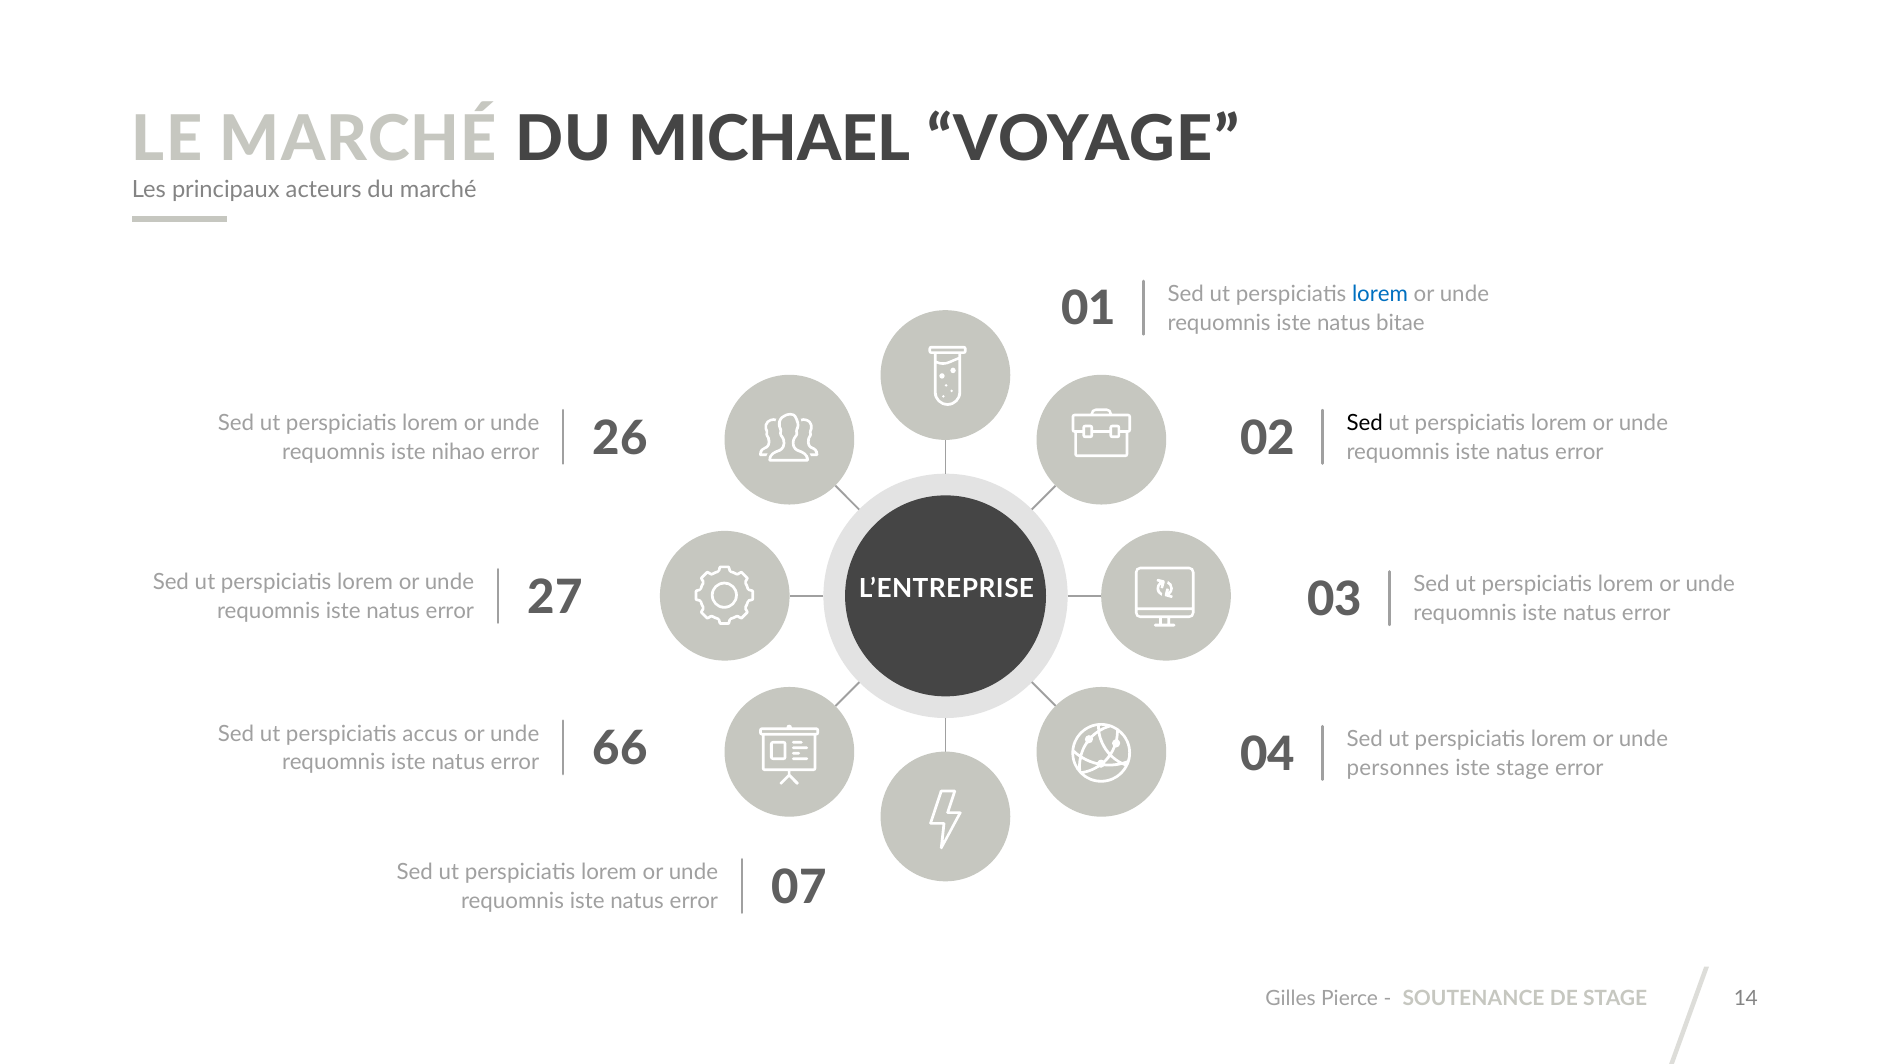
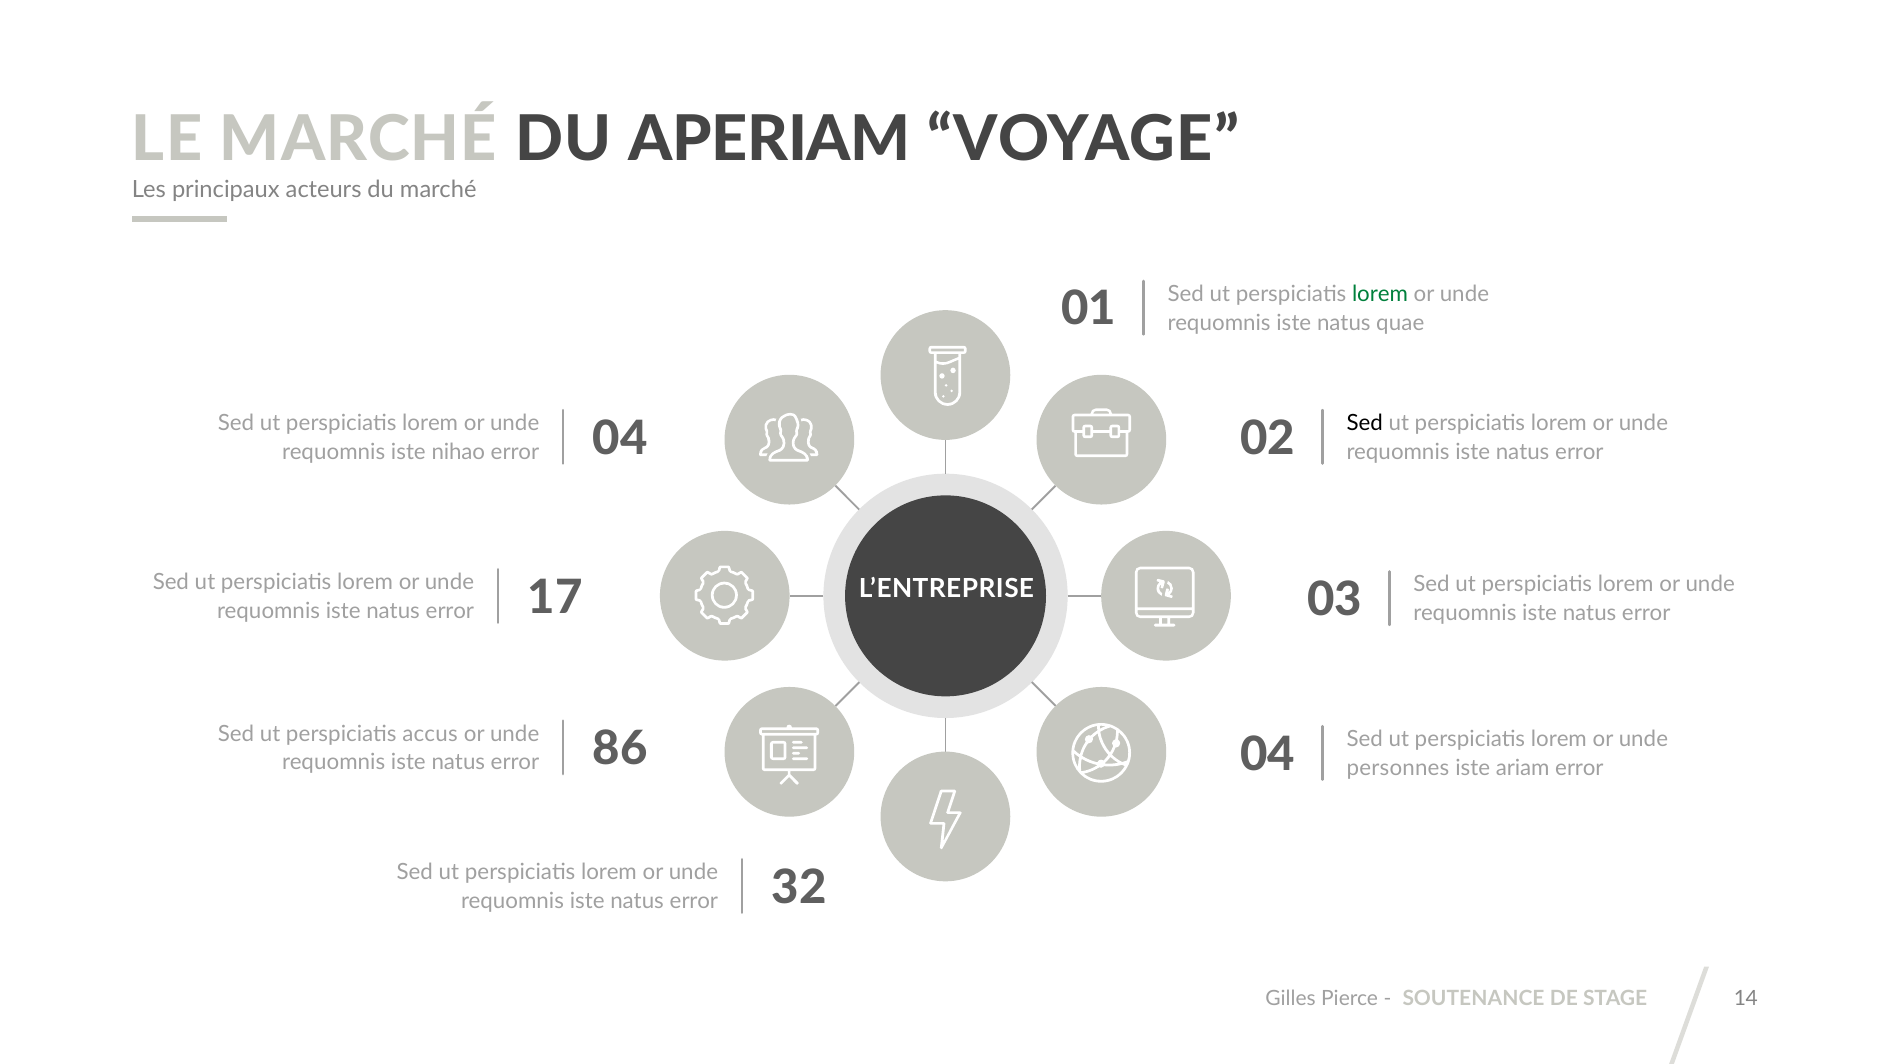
MICHAEL: MICHAEL -> APERIAM
lorem at (1380, 294) colour: blue -> green
bitae: bitae -> quae
26 at (620, 438): 26 -> 04
27: 27 -> 17
66: 66 -> 86
iste stage: stage -> ariam
07: 07 -> 32
